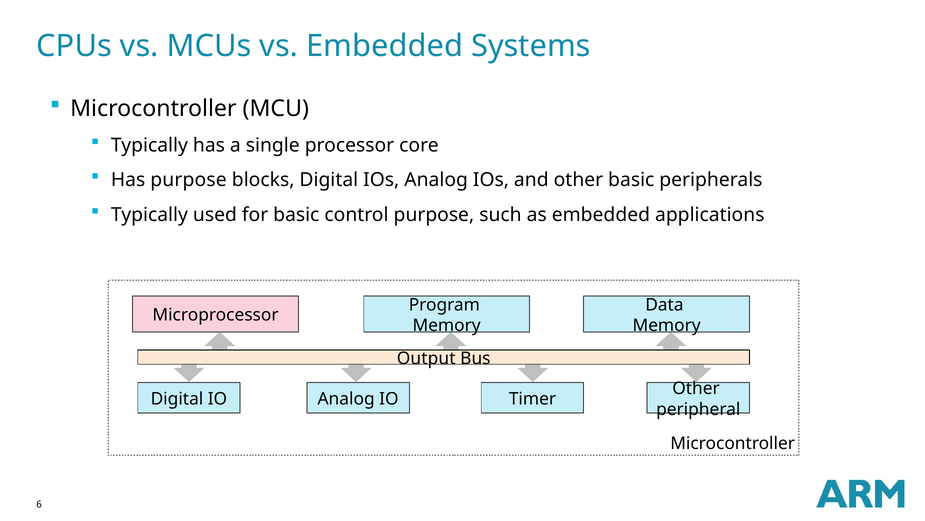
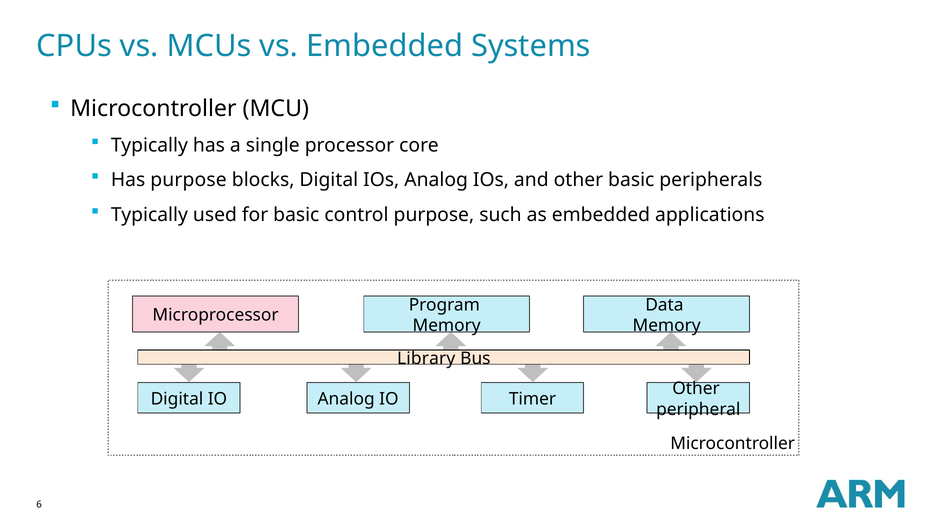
Output: Output -> Library
